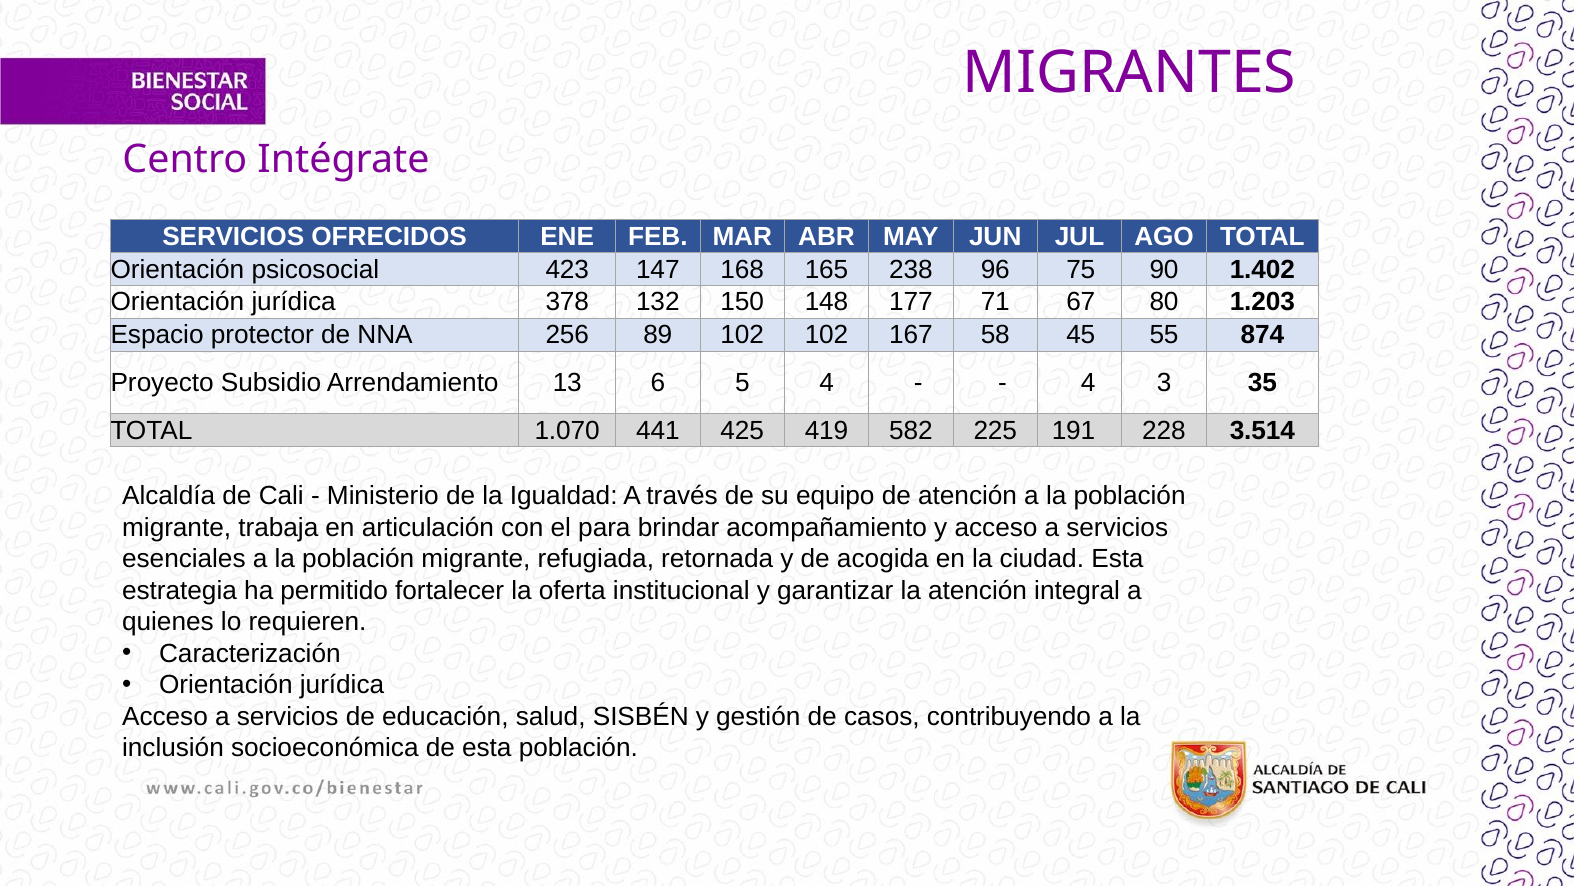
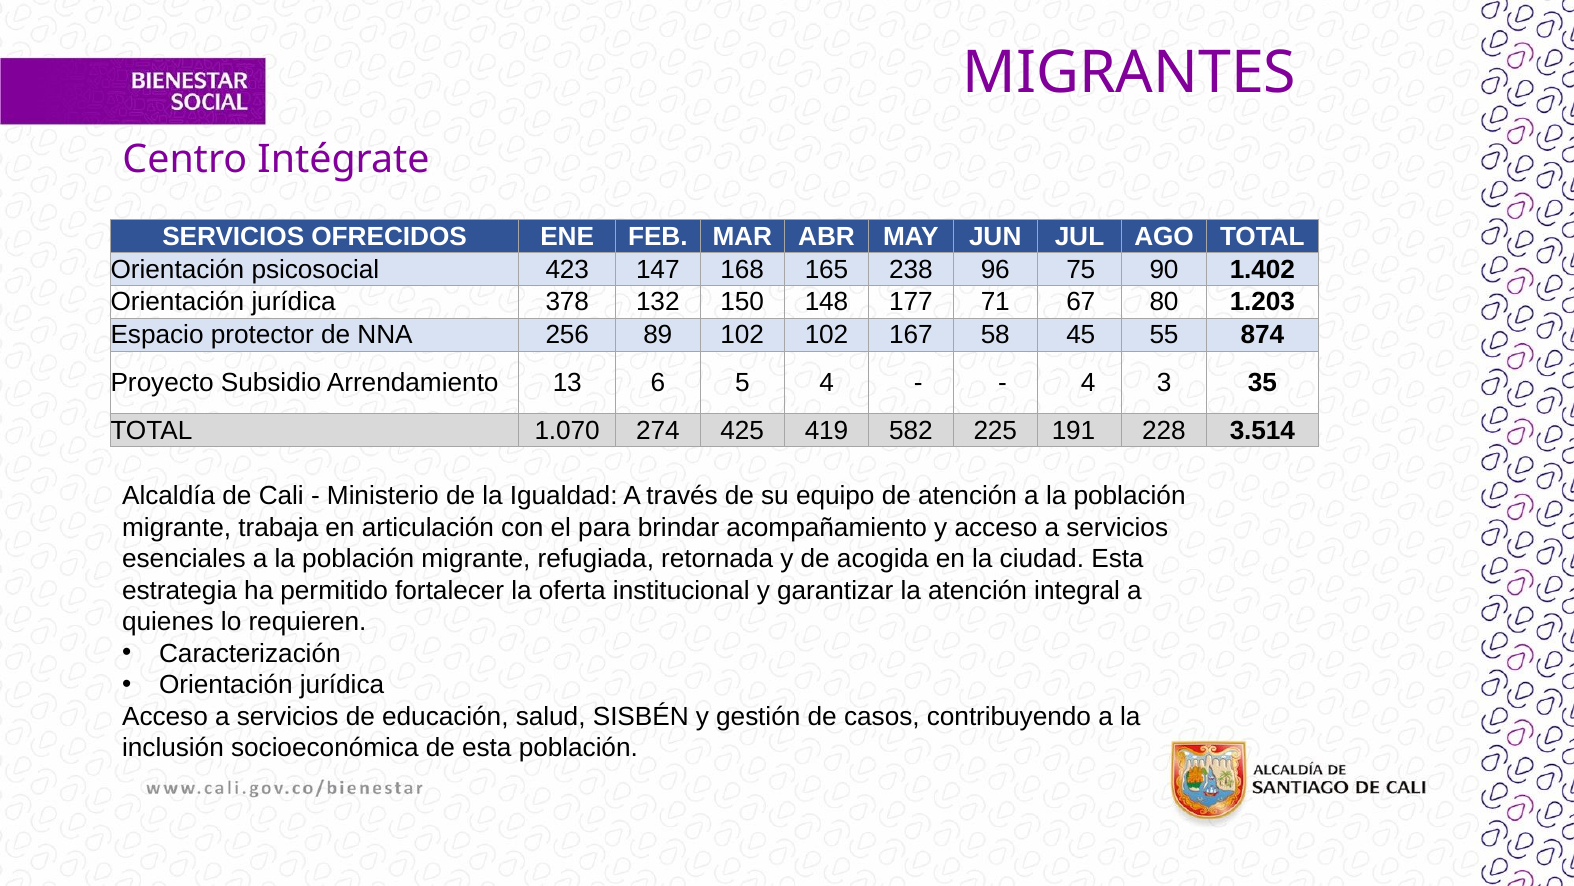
441: 441 -> 274
